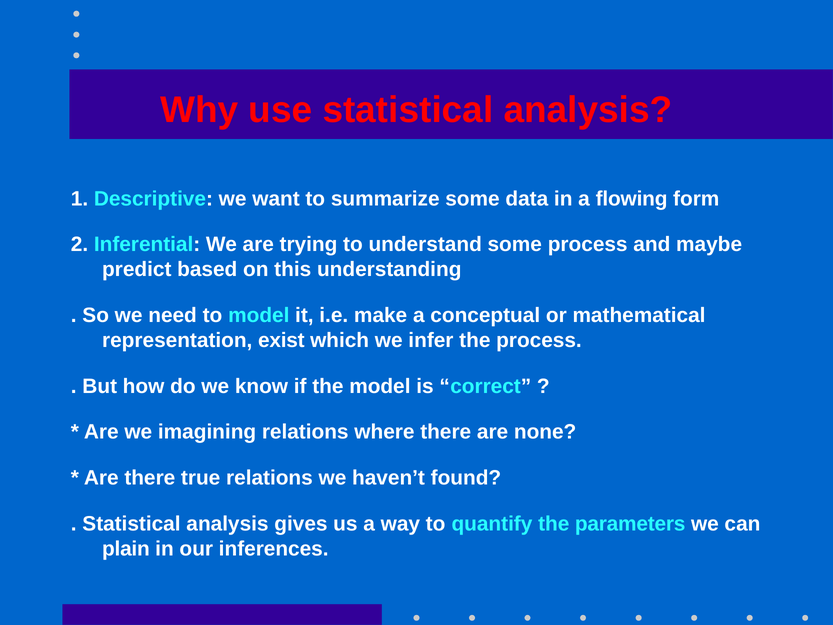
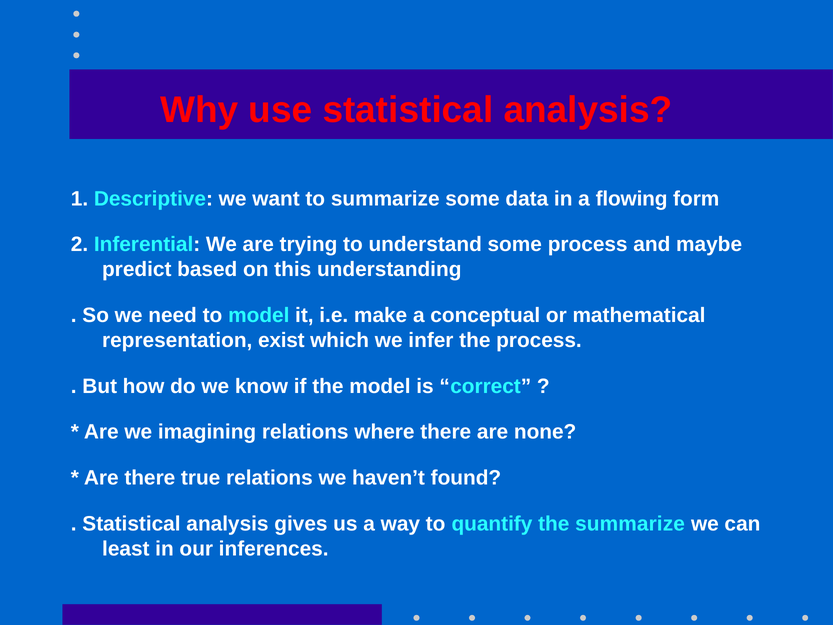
the parameters: parameters -> summarize
plain: plain -> least
